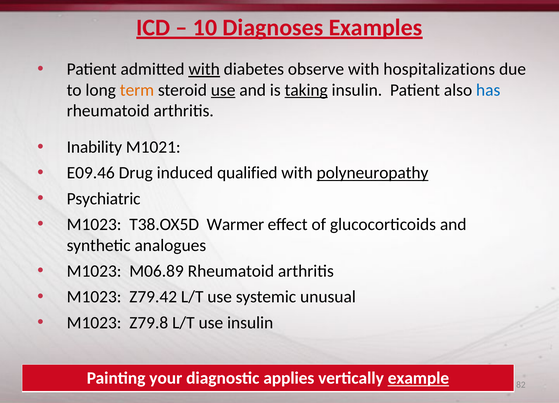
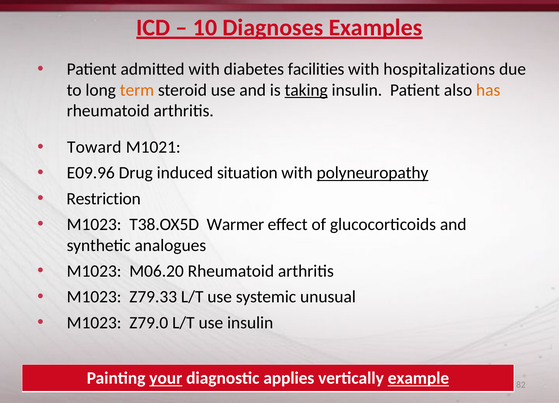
with at (204, 69) underline: present -> none
observe: observe -> facilities
use at (223, 90) underline: present -> none
has colour: blue -> orange
Inability: Inability -> Toward
E09.46: E09.46 -> E09.96
qualified: qualified -> situation
Psychiatric: Psychiatric -> Restriction
M06.89: M06.89 -> M06.20
Z79.42: Z79.42 -> Z79.33
Z79.8: Z79.8 -> Z79.0
your underline: none -> present
